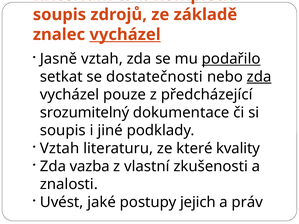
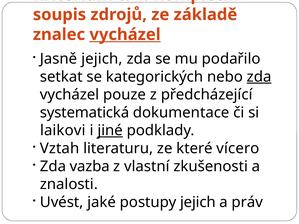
Jasně vztah: vztah -> jejich
podařilo underline: present -> none
dostatečnosti: dostatečnosti -> kategorických
srozumitelný: srozumitelný -> systematická
soupis at (63, 131): soupis -> laikovi
jiné underline: none -> present
kvality: kvality -> vícero
